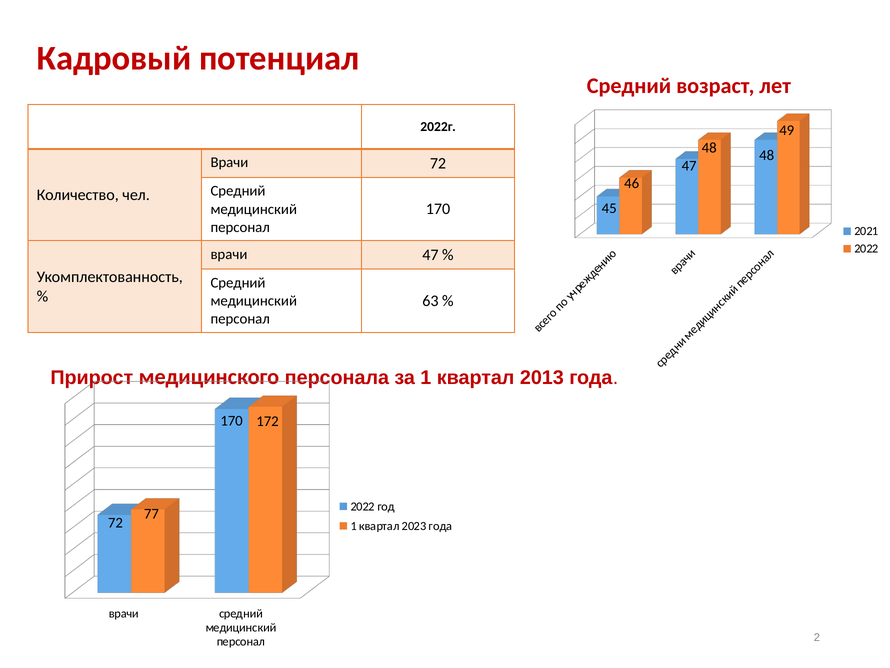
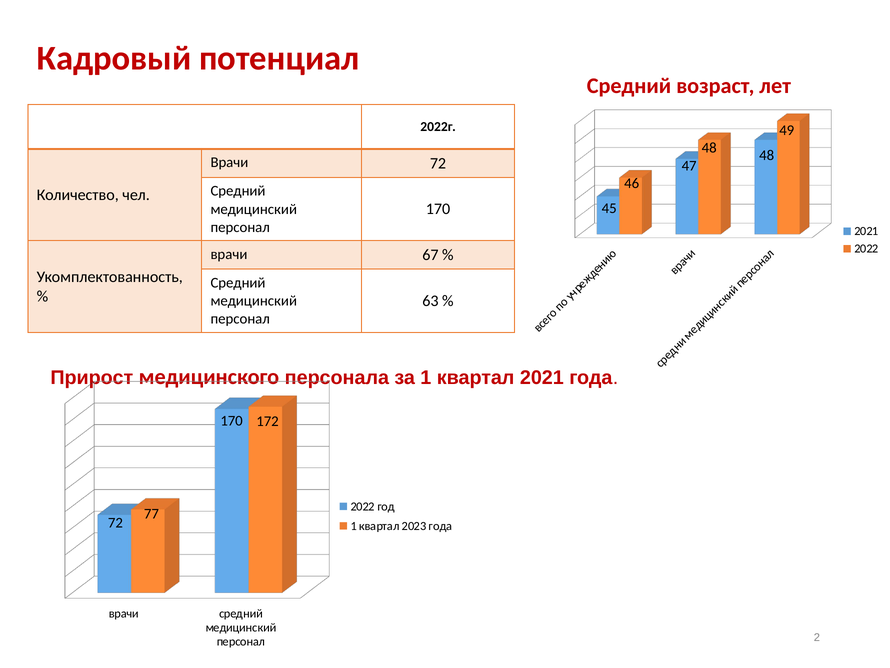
врачи 47: 47 -> 67
квартал 2013: 2013 -> 2021
